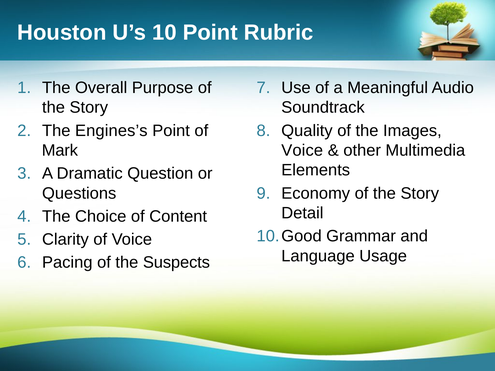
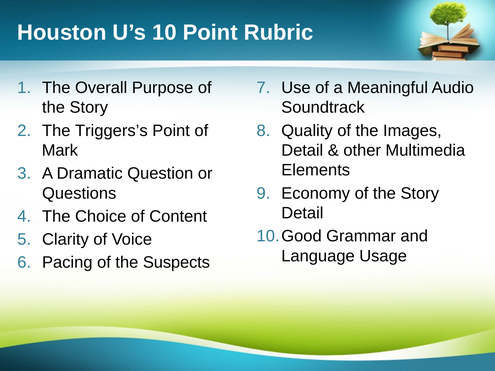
Engines’s: Engines’s -> Triggers’s
Voice at (302, 150): Voice -> Detail
